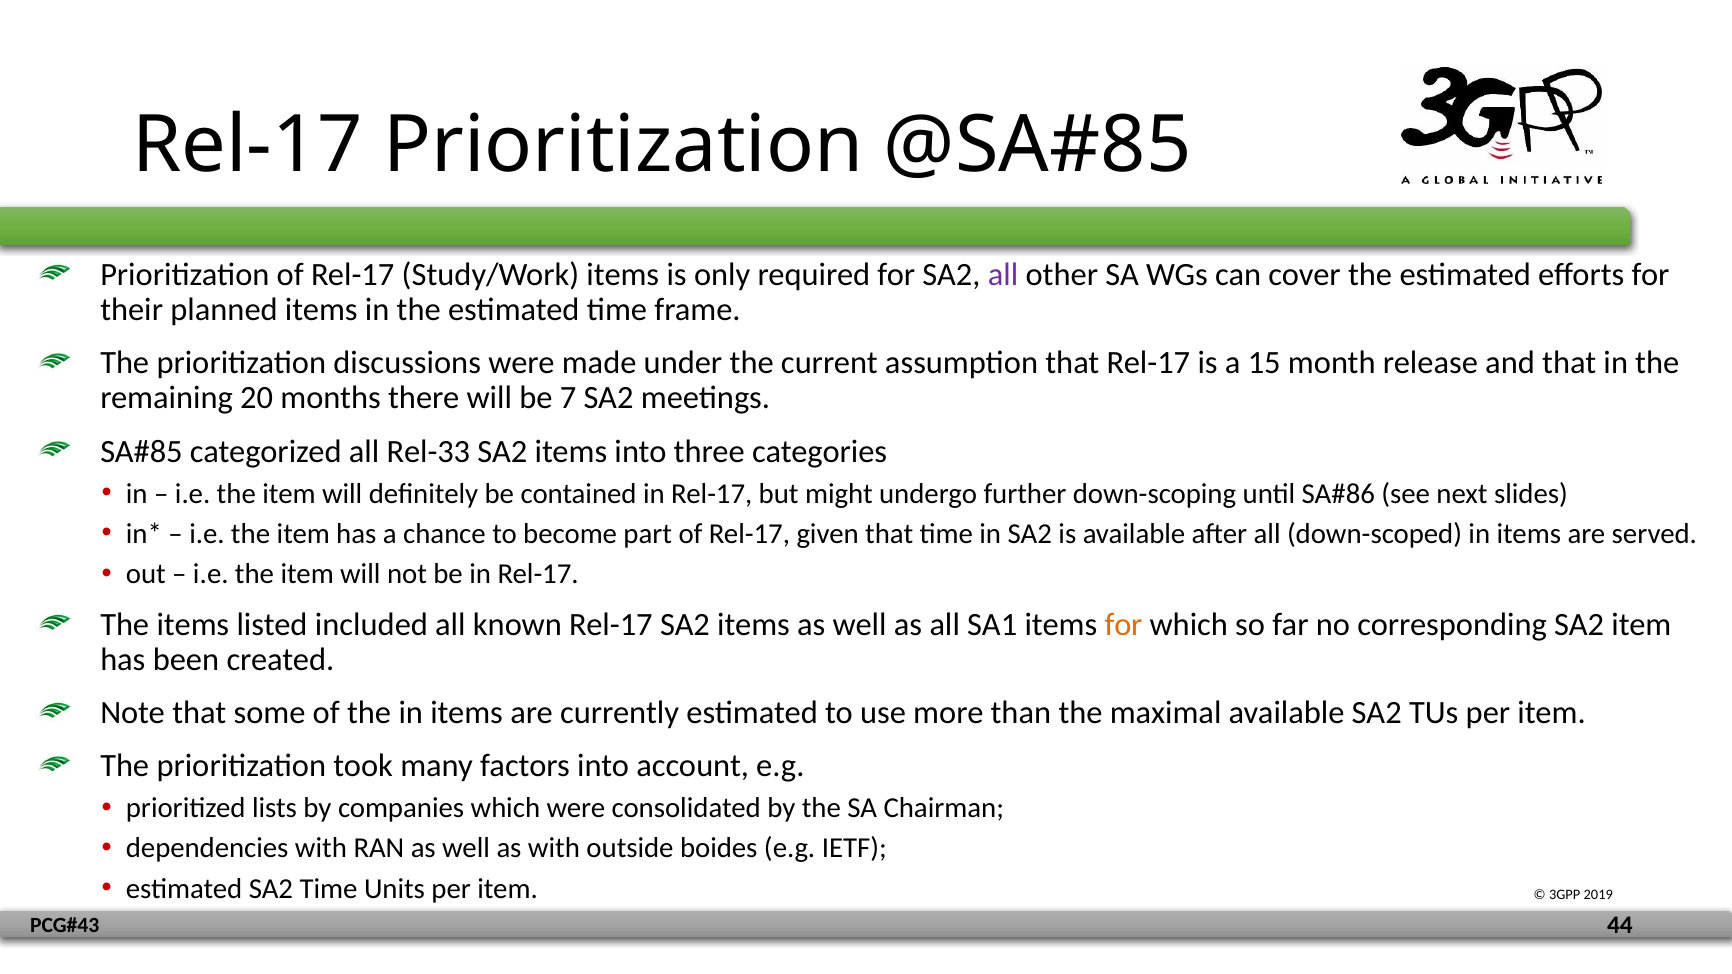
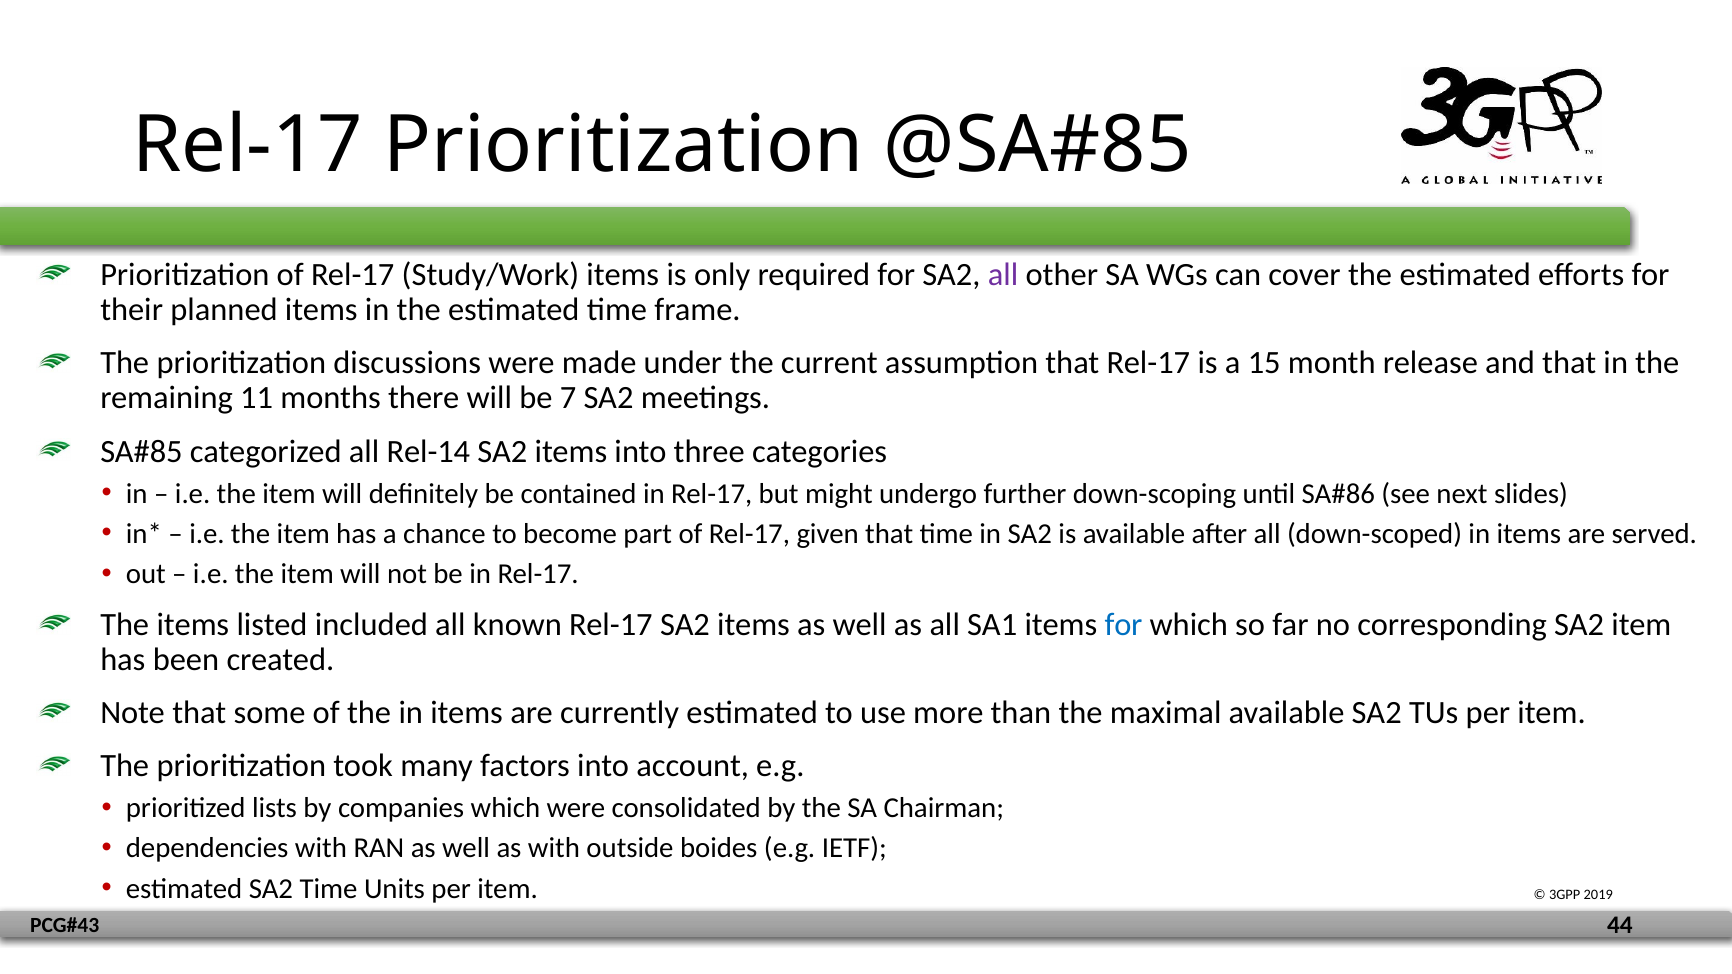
20: 20 -> 11
Rel-33: Rel-33 -> Rel-14
for at (1124, 625) colour: orange -> blue
